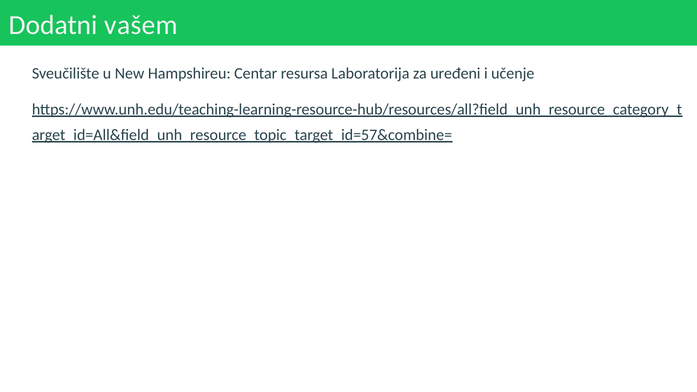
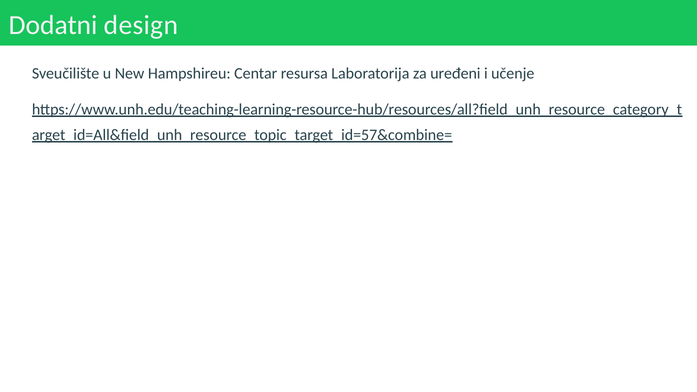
vašem: vašem -> design
